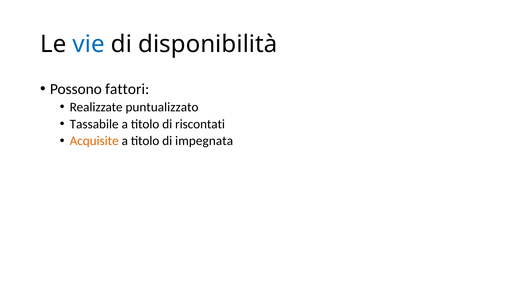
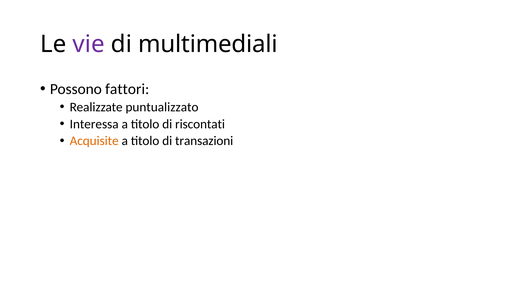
vie colour: blue -> purple
disponibilità: disponibilità -> multimediali
Tassabile: Tassabile -> Interessa
impegnata: impegnata -> transazioni
